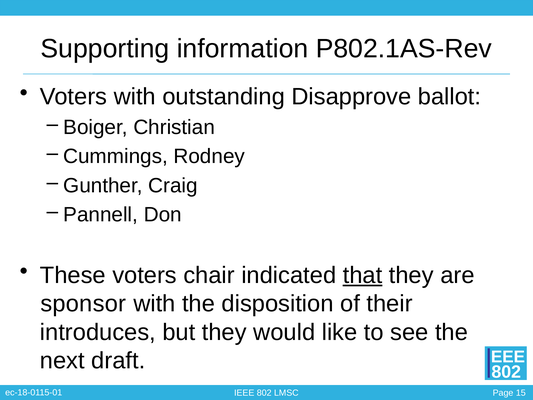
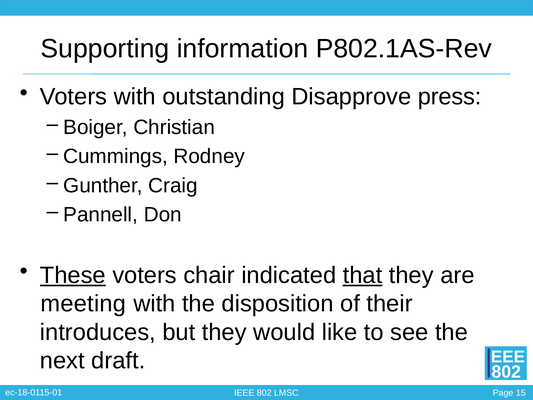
ballot: ballot -> press
These underline: none -> present
sponsor: sponsor -> meeting
